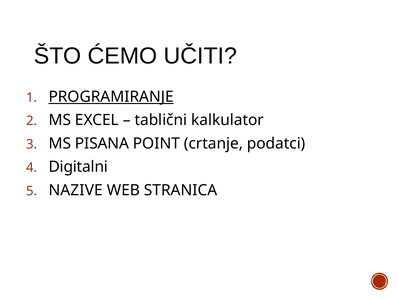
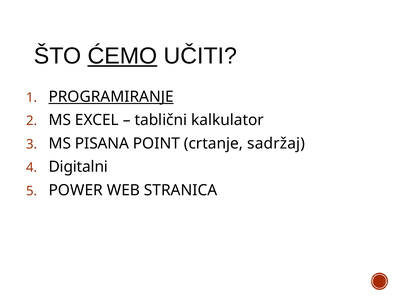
ĆEMO underline: none -> present
podatci: podatci -> sadržaj
NAZIVE: NAZIVE -> POWER
